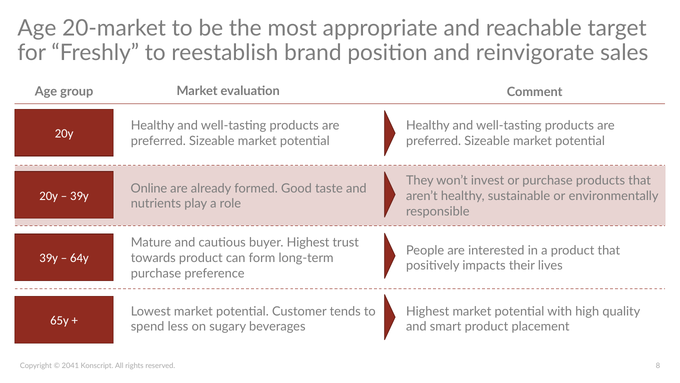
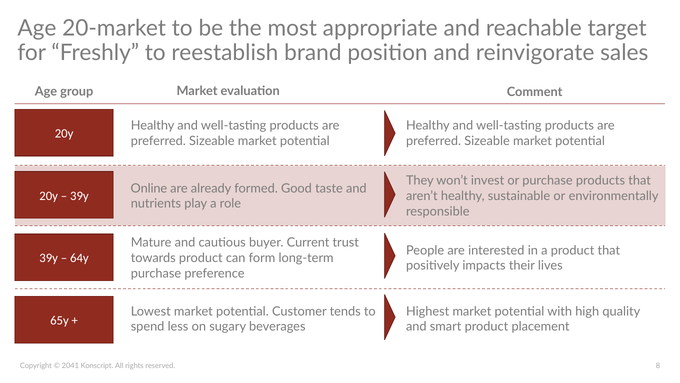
buyer Highest: Highest -> Current
